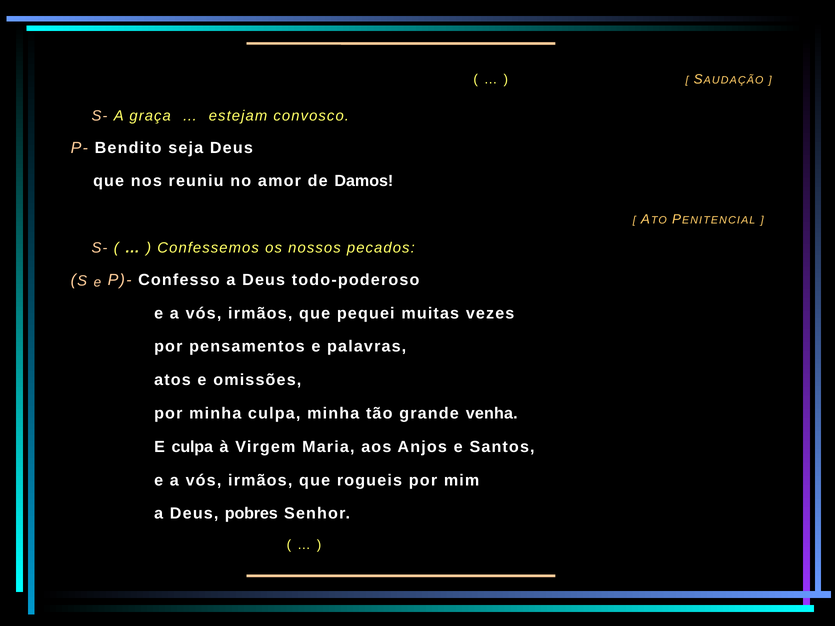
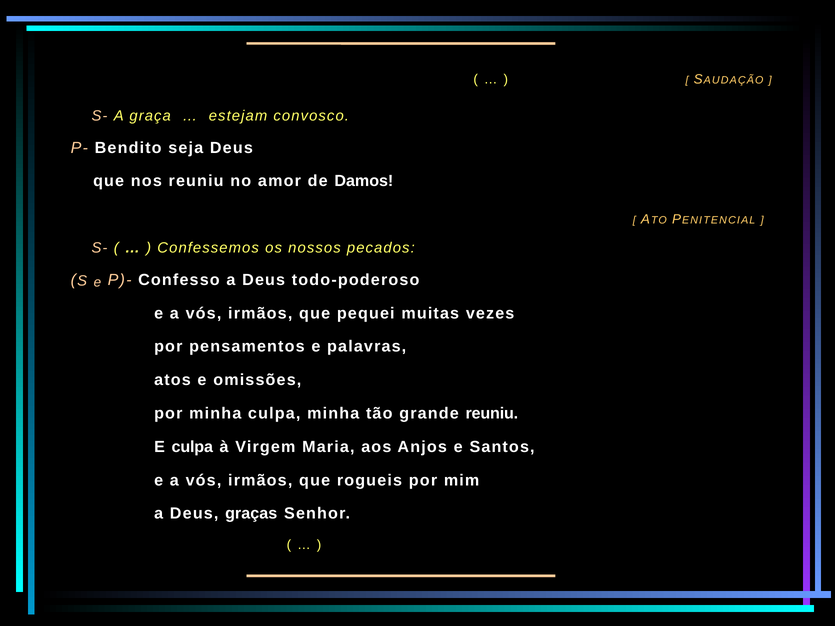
grande venha: venha -> reuniu
pobres: pobres -> graças
